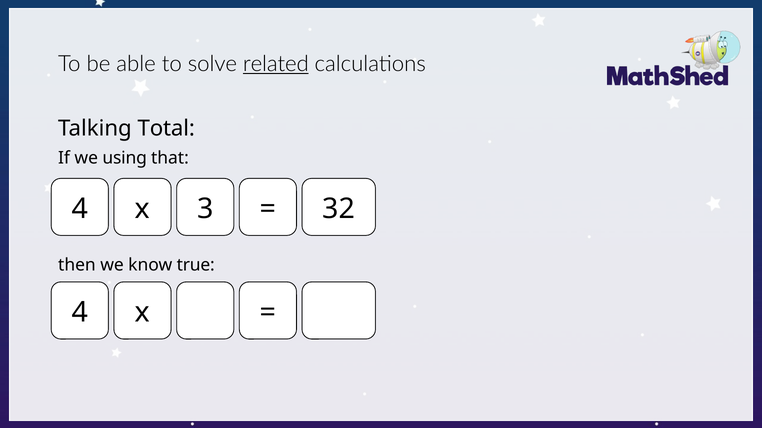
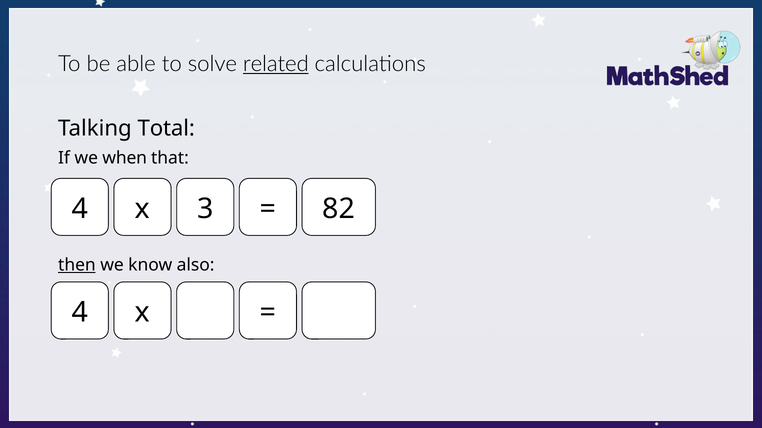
using: using -> when
32: 32 -> 82
then underline: none -> present
true: true -> also
